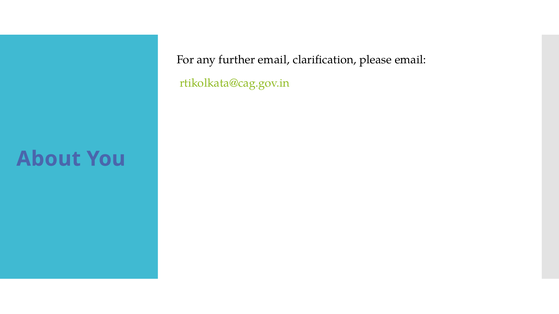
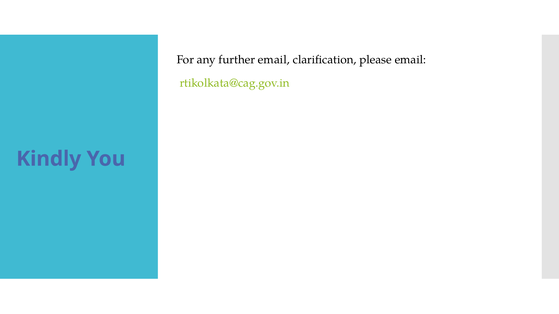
About: About -> Kindly
